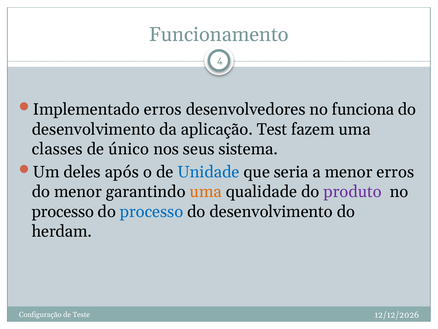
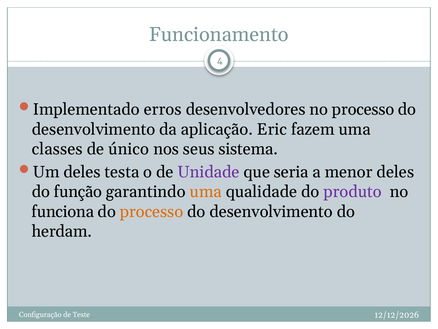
no funciona: funciona -> processo
Test: Test -> Eric
após: após -> testa
Unidade colour: blue -> purple
menor erros: erros -> deles
do menor: menor -> função
processo at (63, 211): processo -> funciona
processo at (152, 211) colour: blue -> orange
